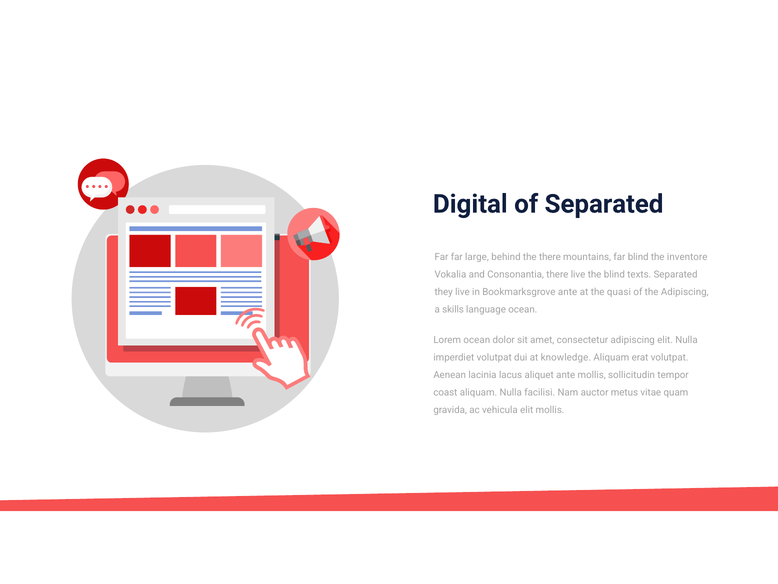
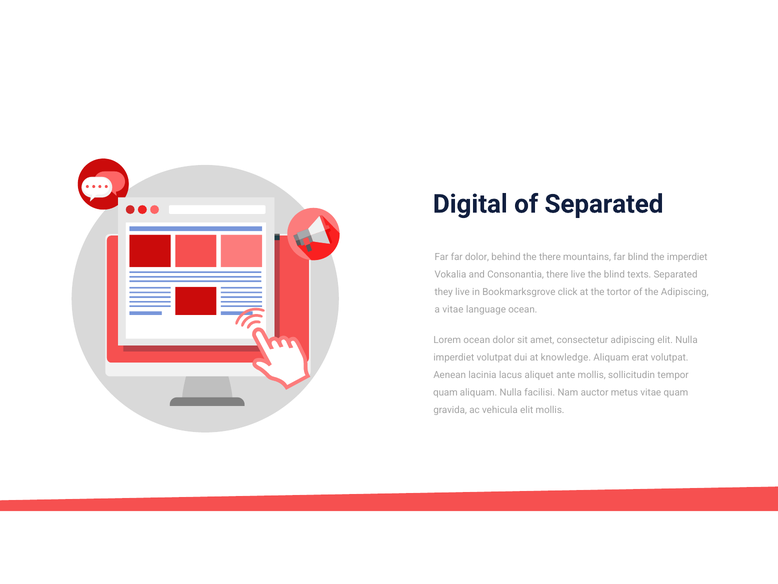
far large: large -> dolor
the inventore: inventore -> imperdiet
Bookmarksgrove ante: ante -> click
quasi: quasi -> tortor
a skills: skills -> vitae
coast at (445, 392): coast -> quam
